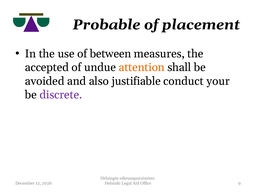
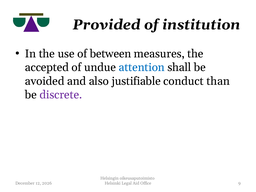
Probable: Probable -> Provided
placement: placement -> institution
attention colour: orange -> blue
your: your -> than
